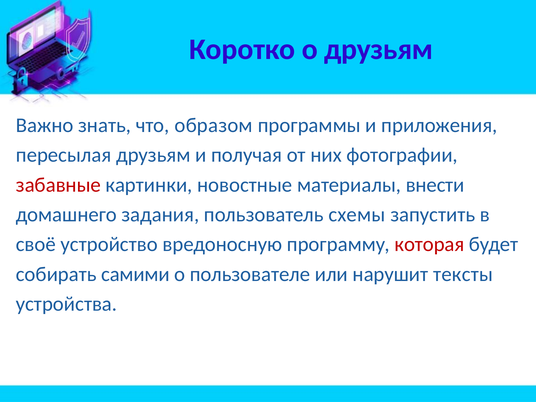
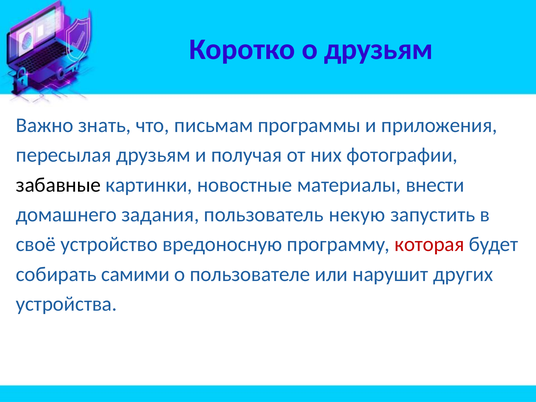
образом: образом -> письмам
забавные colour: red -> black
схемы: схемы -> некую
тексты: тексты -> других
